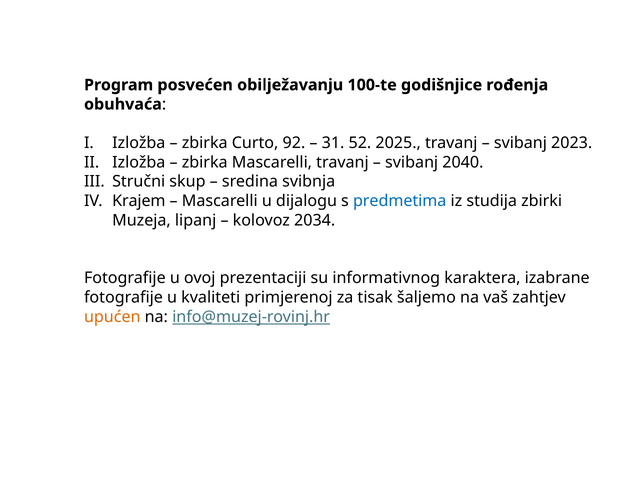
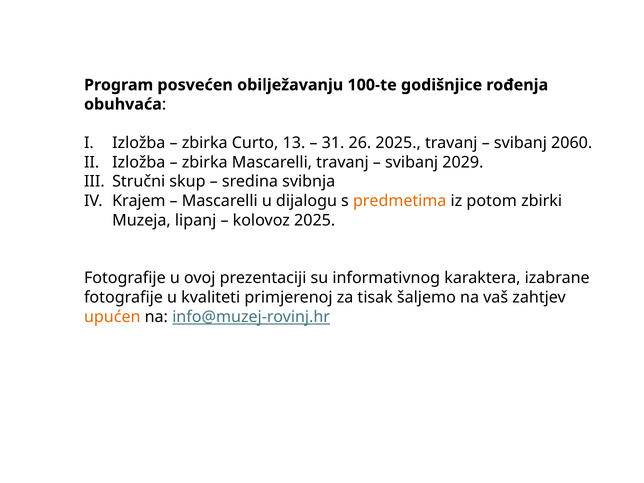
92: 92 -> 13
52: 52 -> 26
2023: 2023 -> 2060
2040: 2040 -> 2029
predmetima colour: blue -> orange
studija: studija -> potom
kolovoz 2034: 2034 -> 2025
